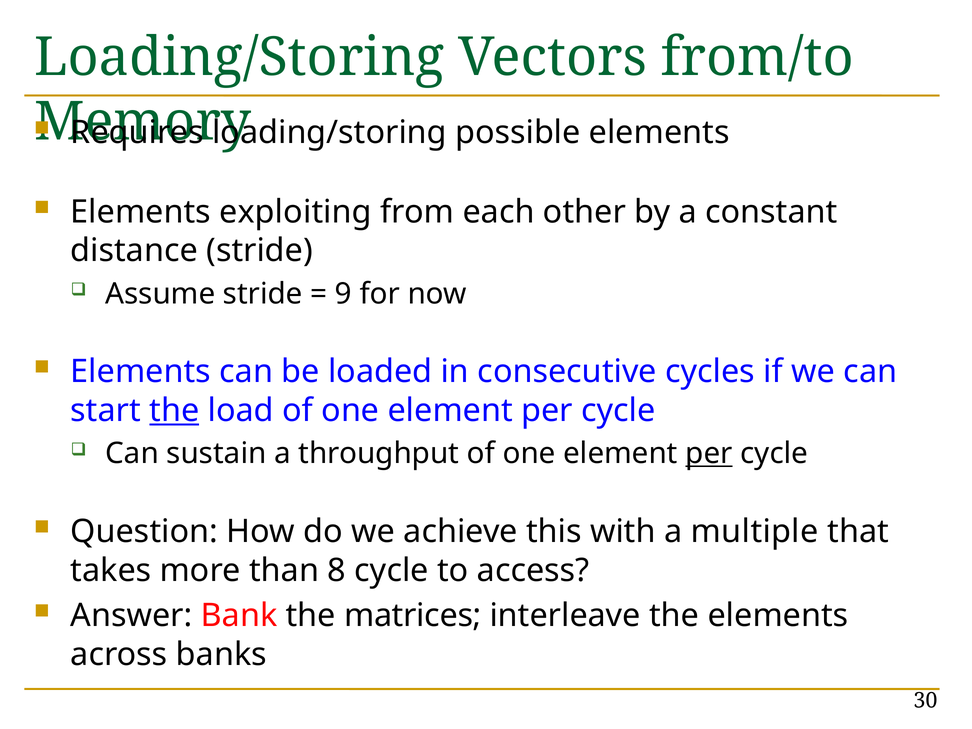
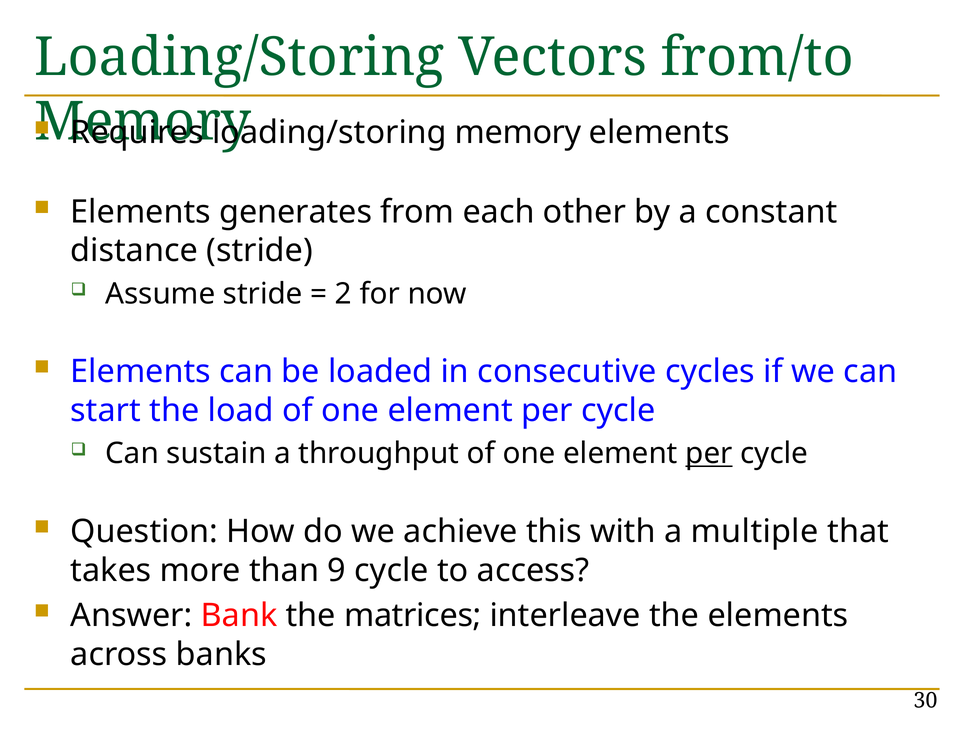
loading/storing possible: possible -> memory
exploiting: exploiting -> generates
9: 9 -> 2
the at (174, 411) underline: present -> none
8: 8 -> 9
